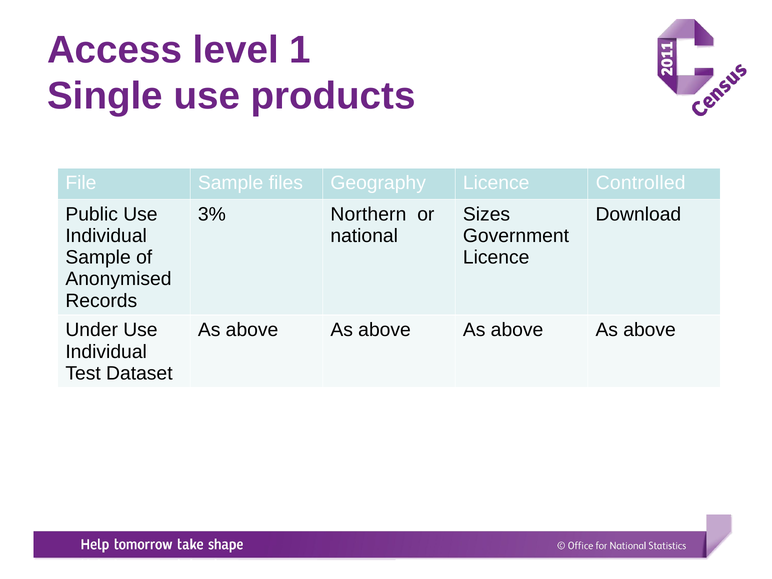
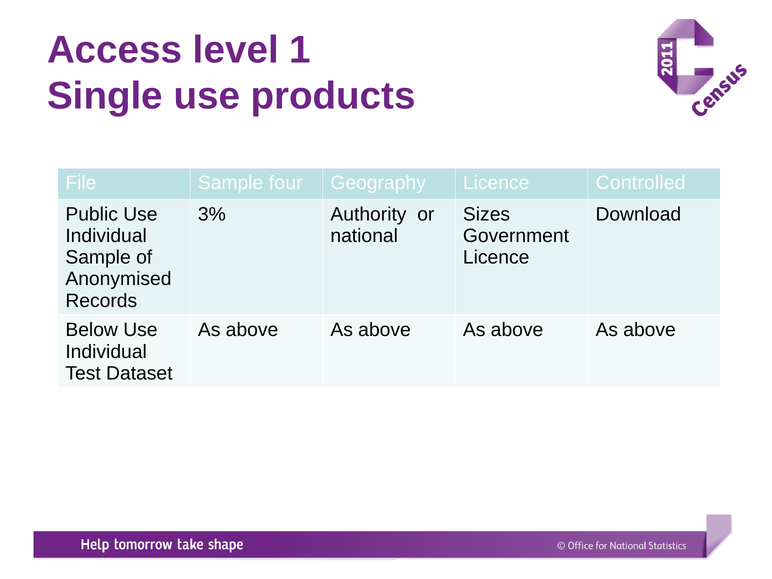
files: files -> four
Northern: Northern -> Authority
Under: Under -> Below
